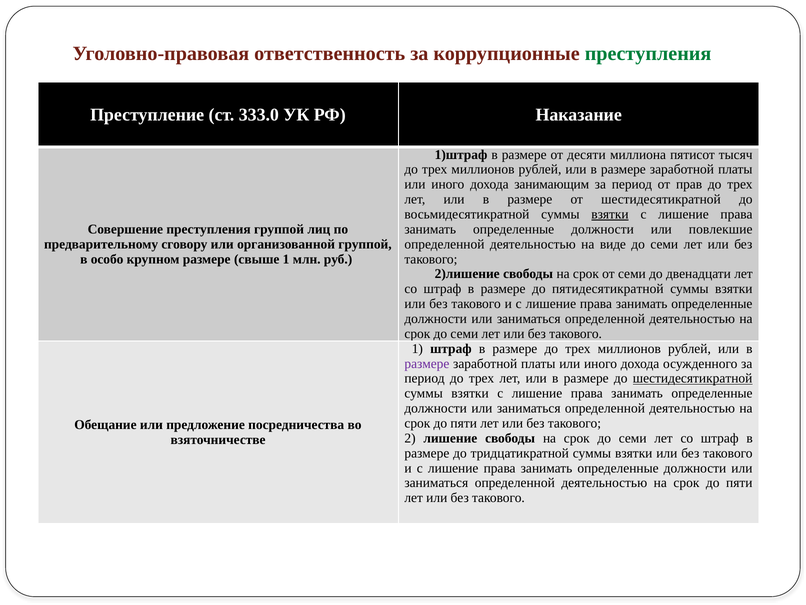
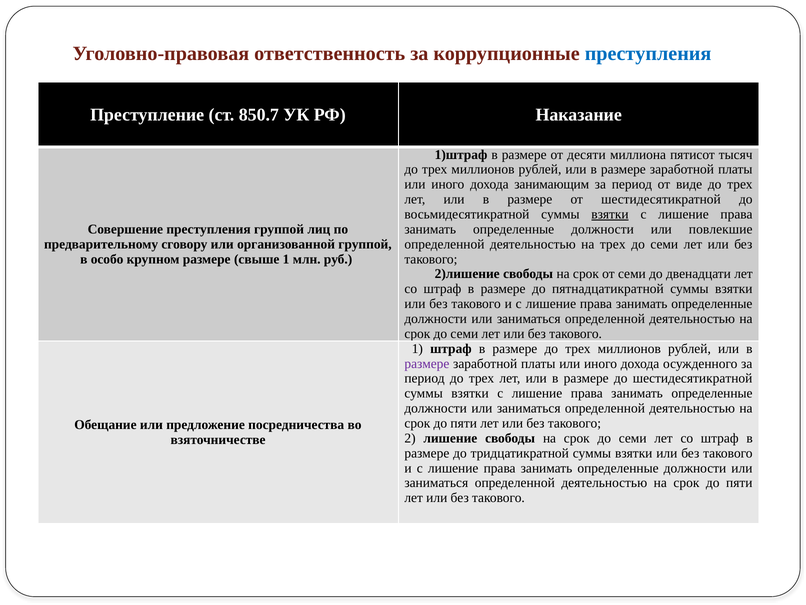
преступления at (648, 54) colour: green -> blue
333.0: 333.0 -> 850.7
прав: прав -> виде
на виде: виде -> трех
пятидесятикратной: пятидесятикратной -> пятнадцатикратной
шестидесятикратной at (693, 378) underline: present -> none
